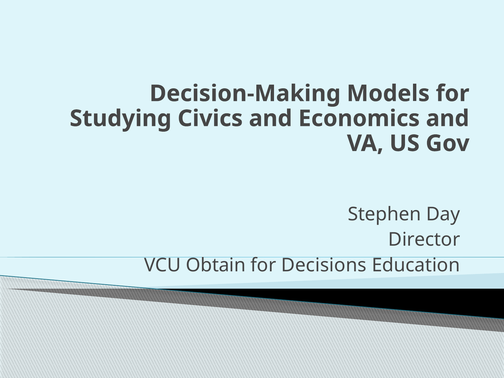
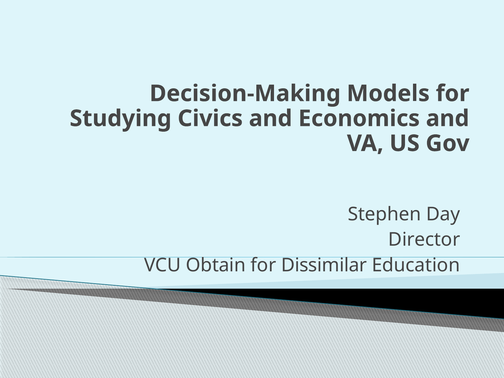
Decisions: Decisions -> Dissimilar
